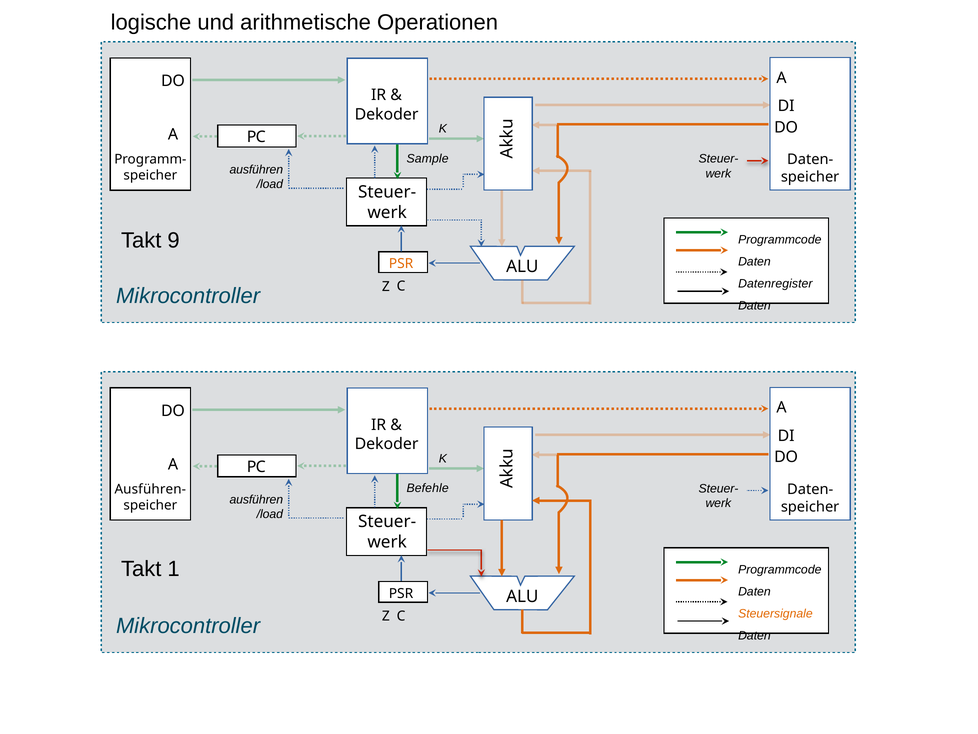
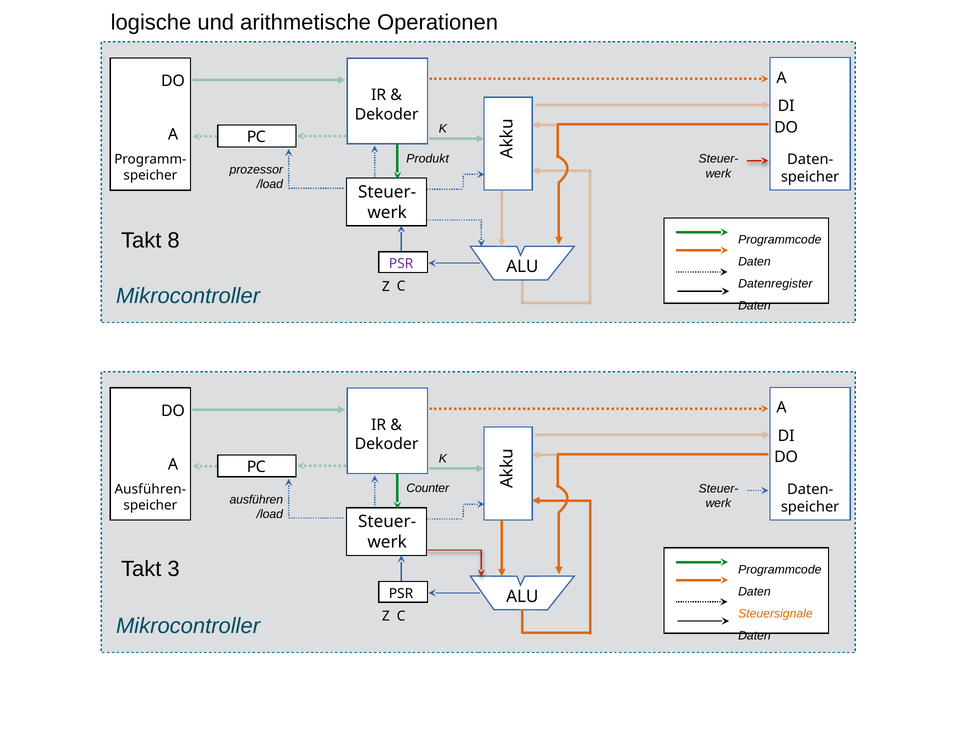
Sample: Sample -> Produkt
ausführen at (256, 170): ausführen -> prozessor
9: 9 -> 8
PSR at (401, 264) colour: orange -> purple
Befehle: Befehle -> Counter
1: 1 -> 3
